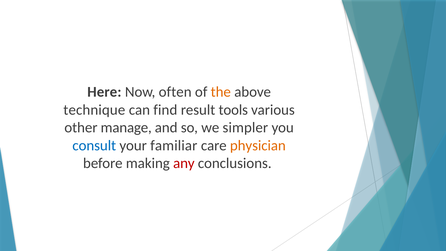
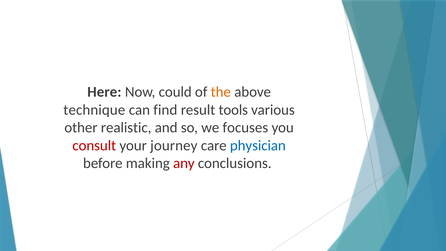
often: often -> could
manage: manage -> realistic
simpler: simpler -> focuses
consult colour: blue -> red
familiar: familiar -> journey
physician colour: orange -> blue
